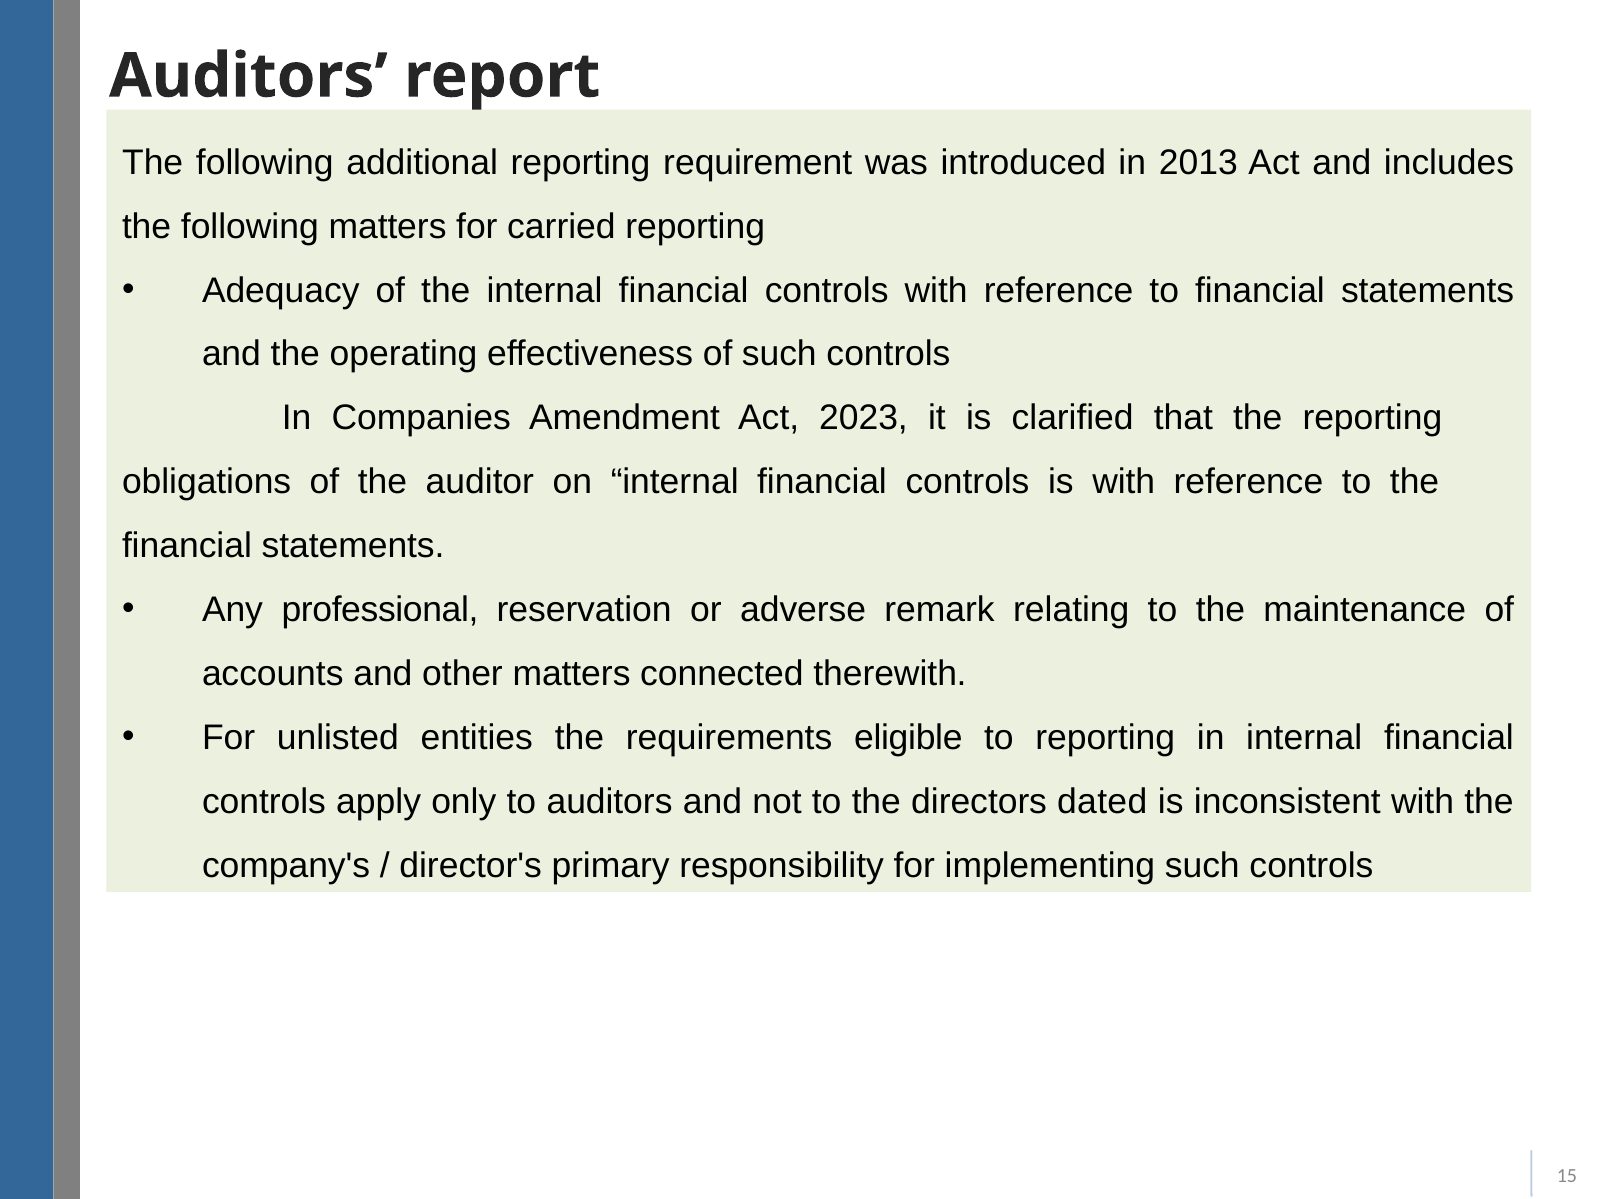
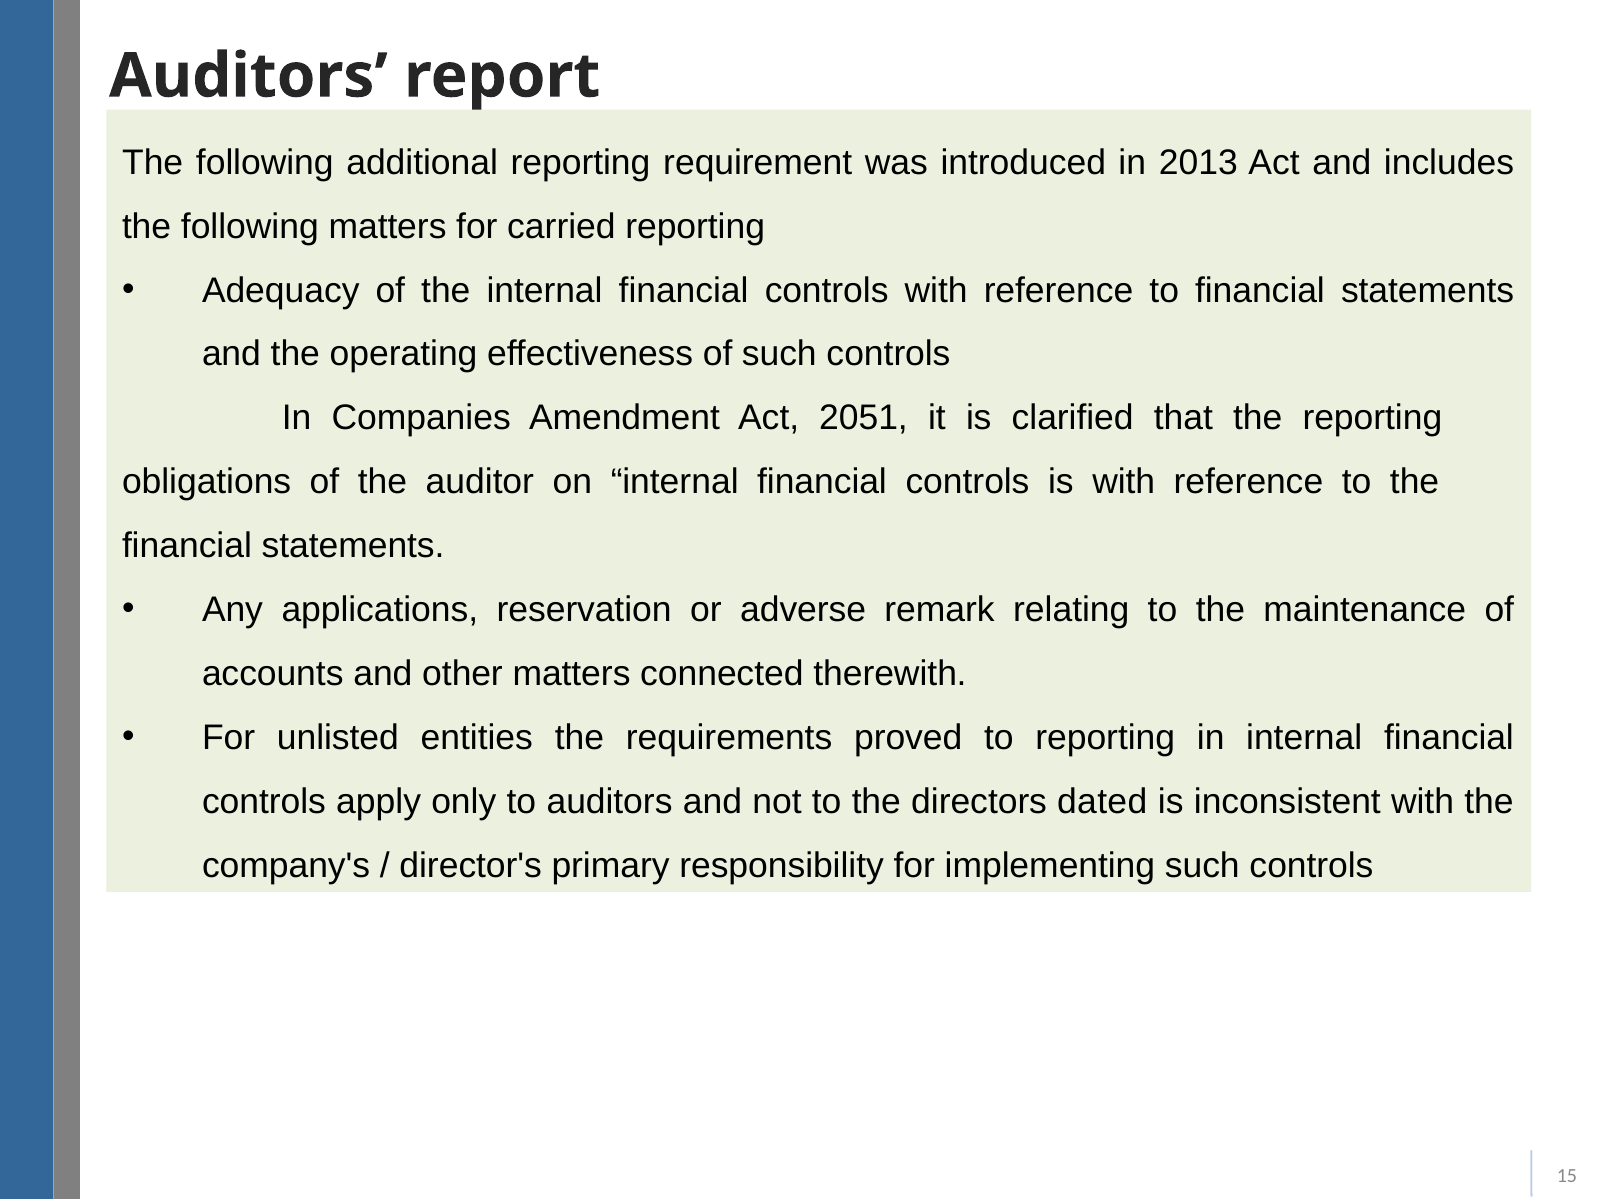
2023: 2023 -> 2051
professional: professional -> applications
eligible: eligible -> proved
